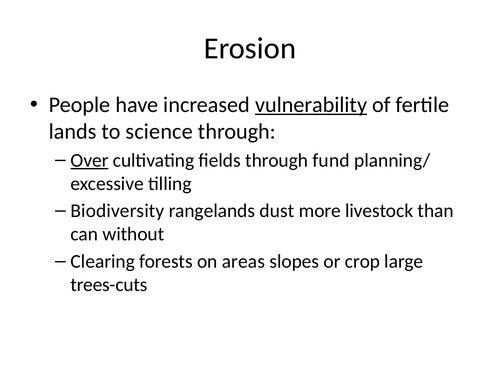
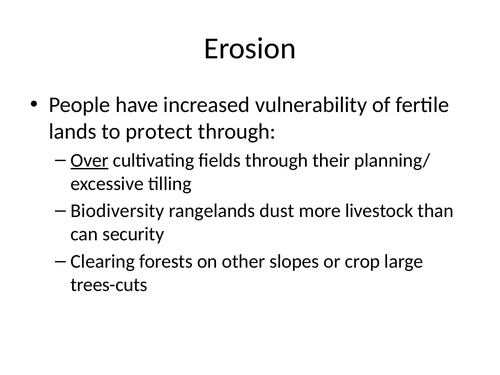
vulnerability underline: present -> none
science: science -> protect
fund: fund -> their
without: without -> security
areas: areas -> other
